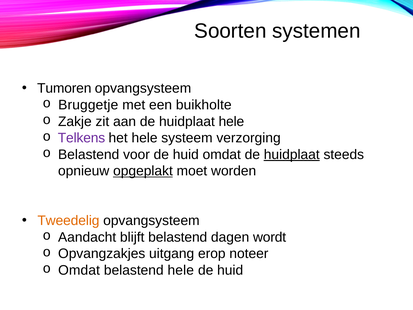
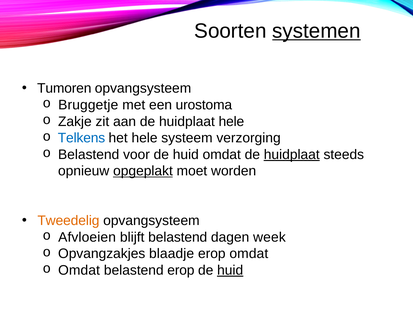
systemen underline: none -> present
buikholte: buikholte -> urostoma
Telkens colour: purple -> blue
Aandacht: Aandacht -> Afvloeien
wordt: wordt -> week
uitgang: uitgang -> blaadje
erop noteer: noteer -> omdat
belastend hele: hele -> erop
huid at (230, 270) underline: none -> present
